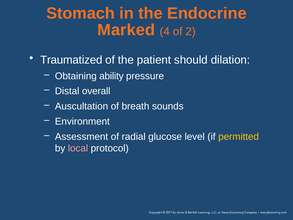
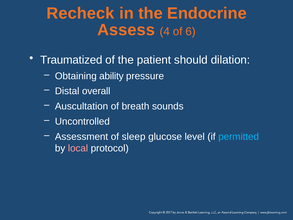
Stomach: Stomach -> Recheck
Marked: Marked -> Assess
2: 2 -> 6
Environment: Environment -> Uncontrolled
radial: radial -> sleep
permitted colour: yellow -> light blue
